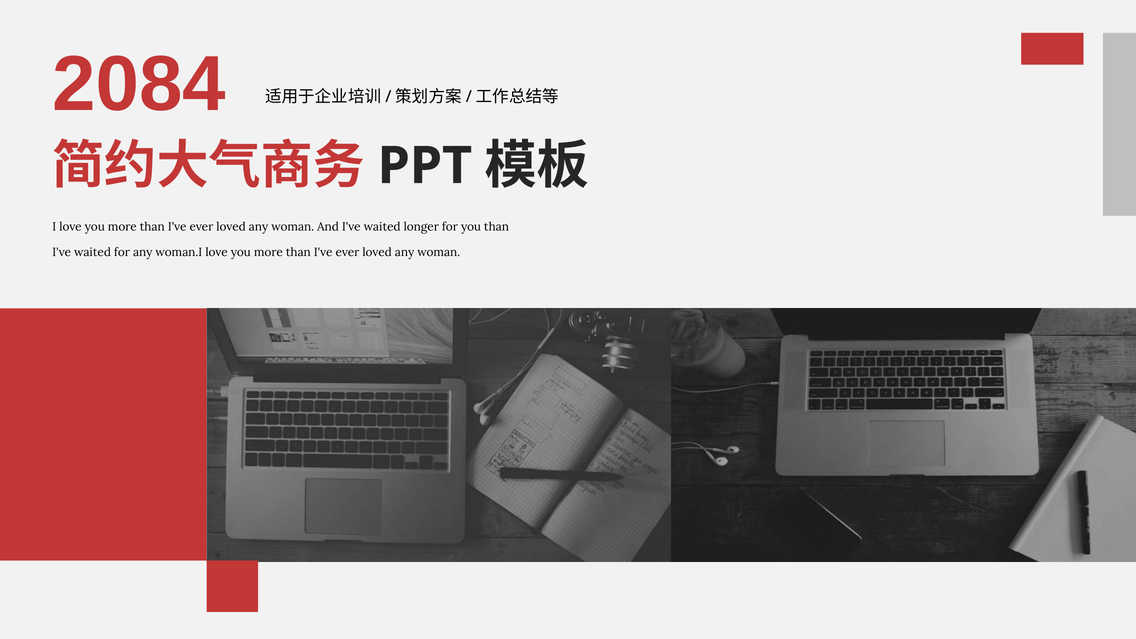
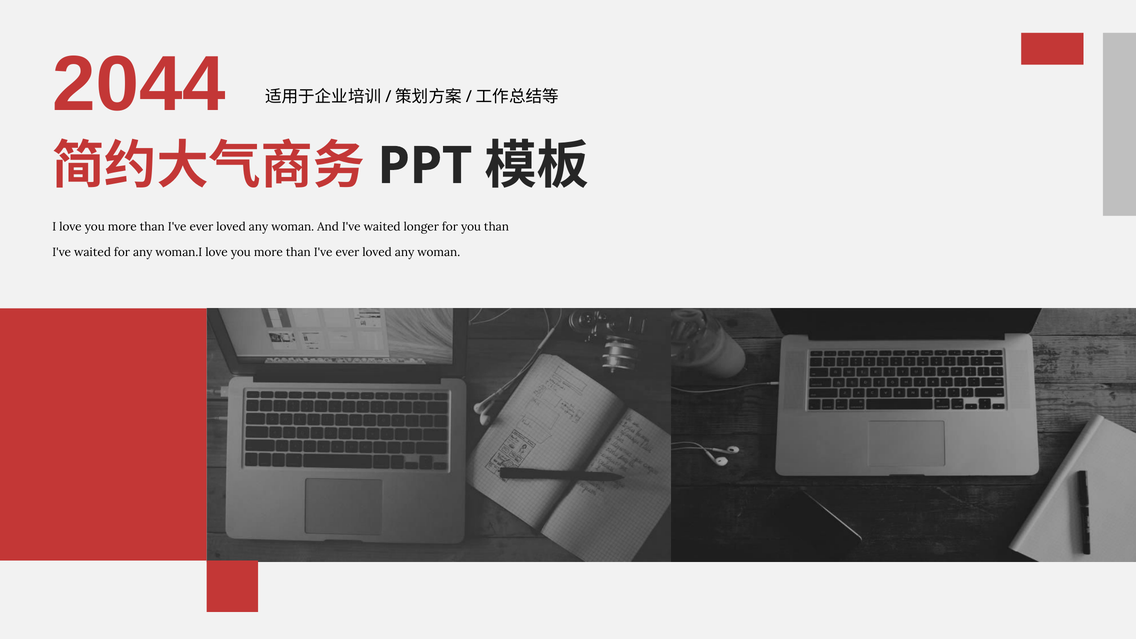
2084: 2084 -> 2044
